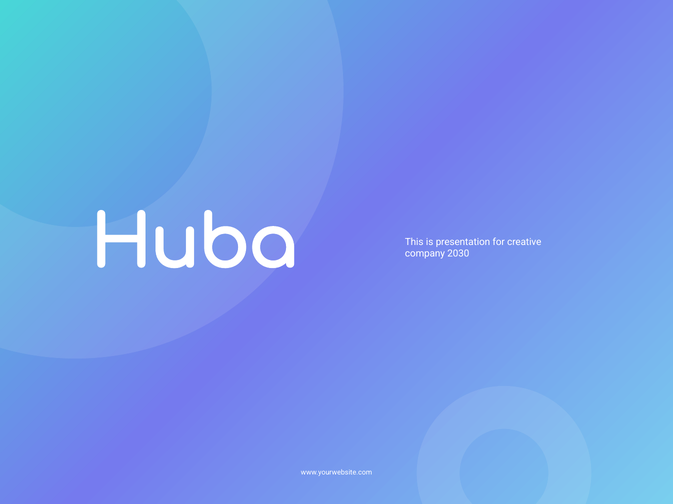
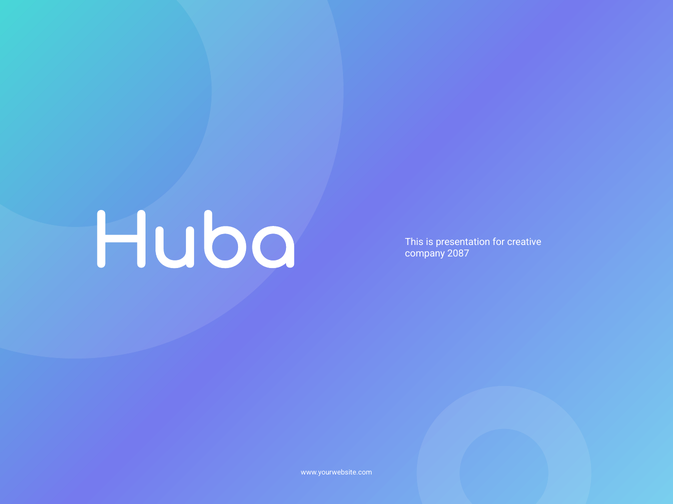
2030: 2030 -> 2087
